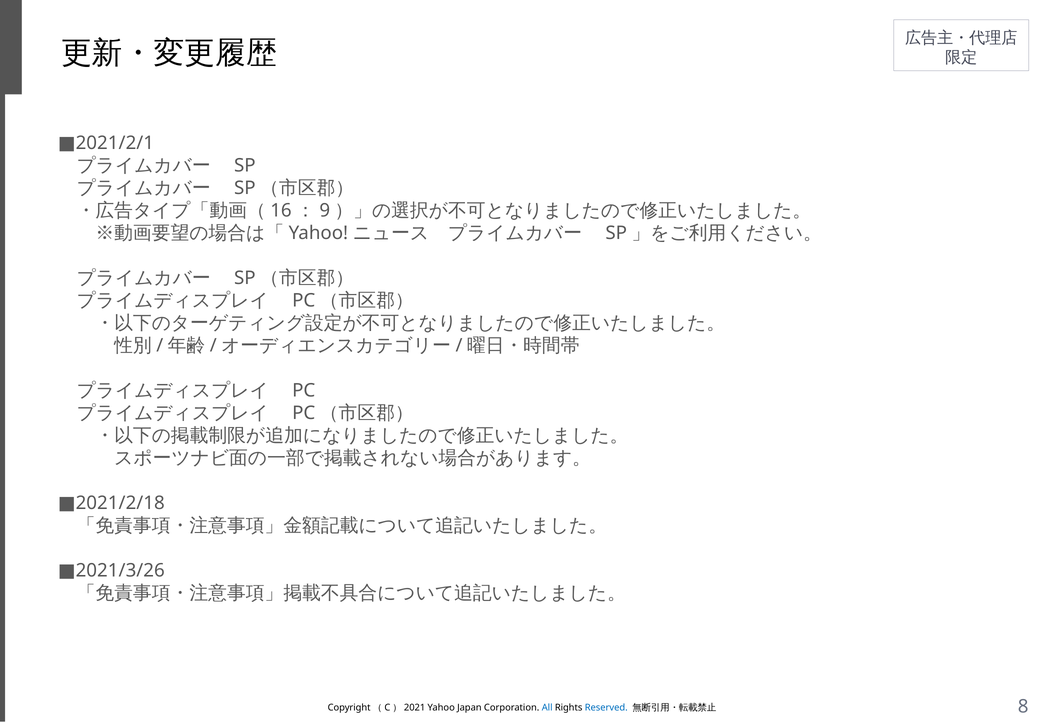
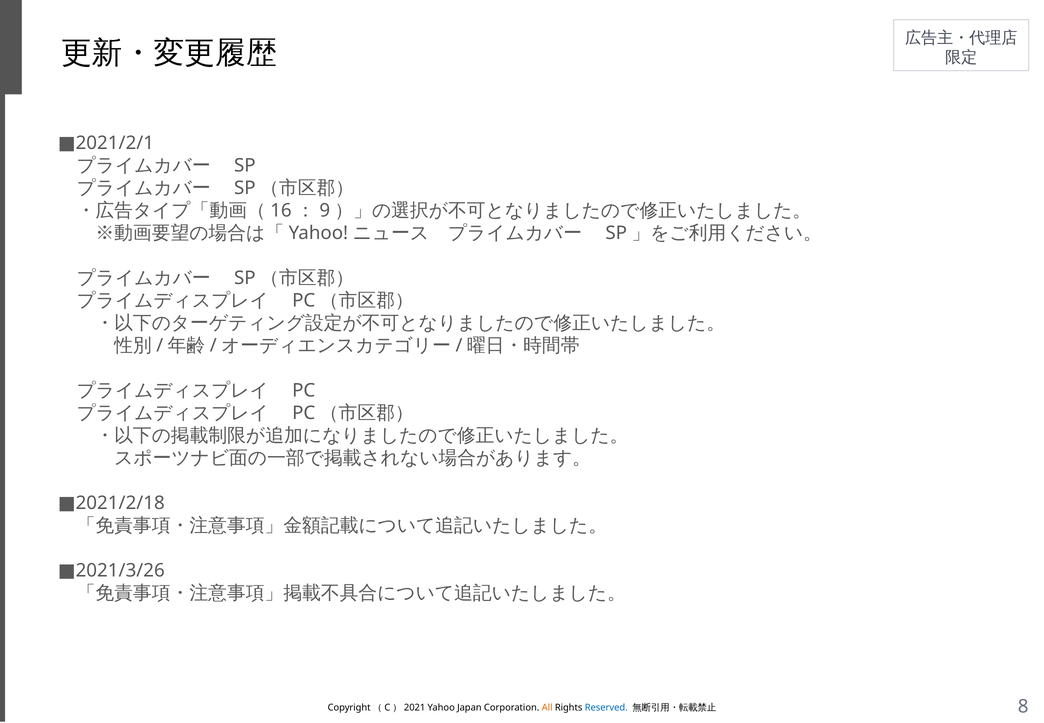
All colour: blue -> orange
